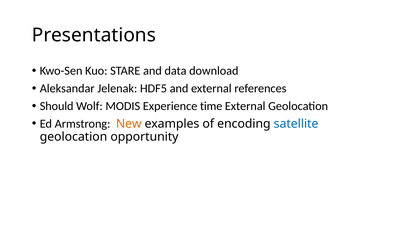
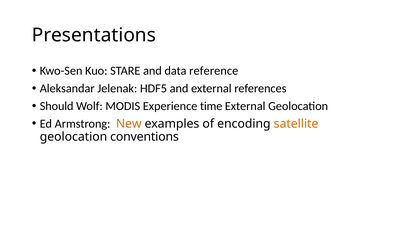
download: download -> reference
satellite colour: blue -> orange
opportunity: opportunity -> conventions
